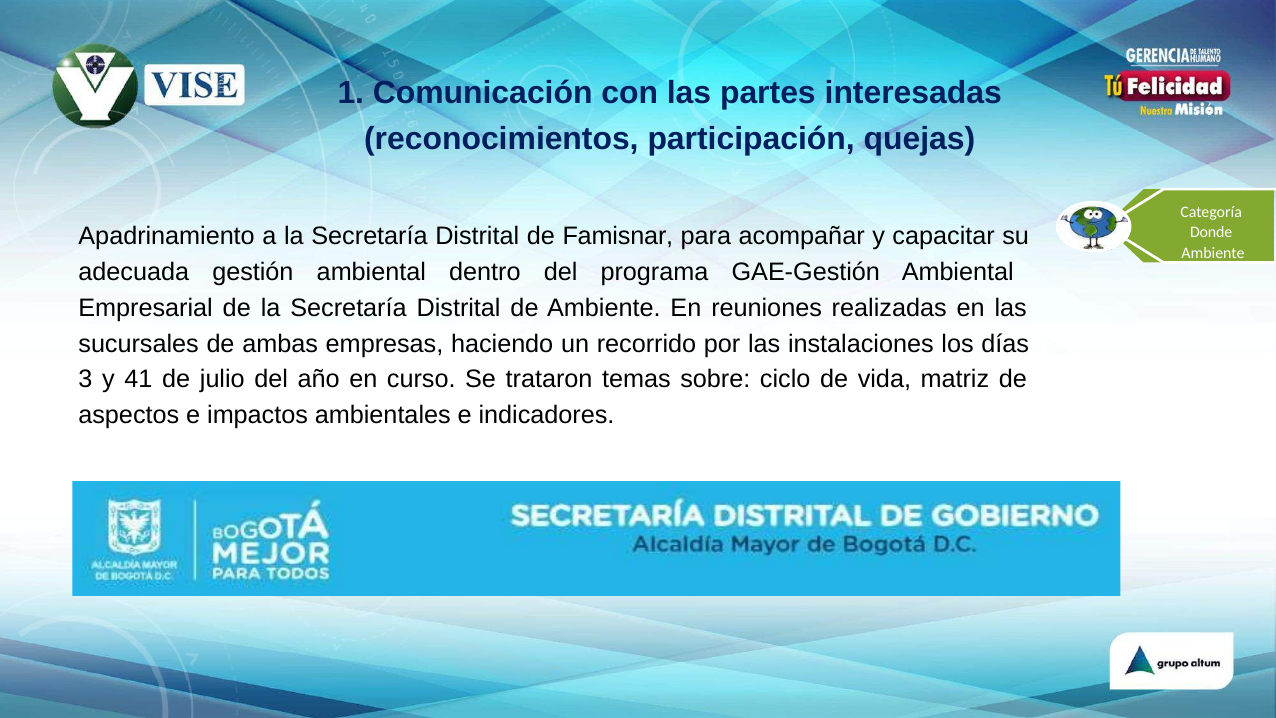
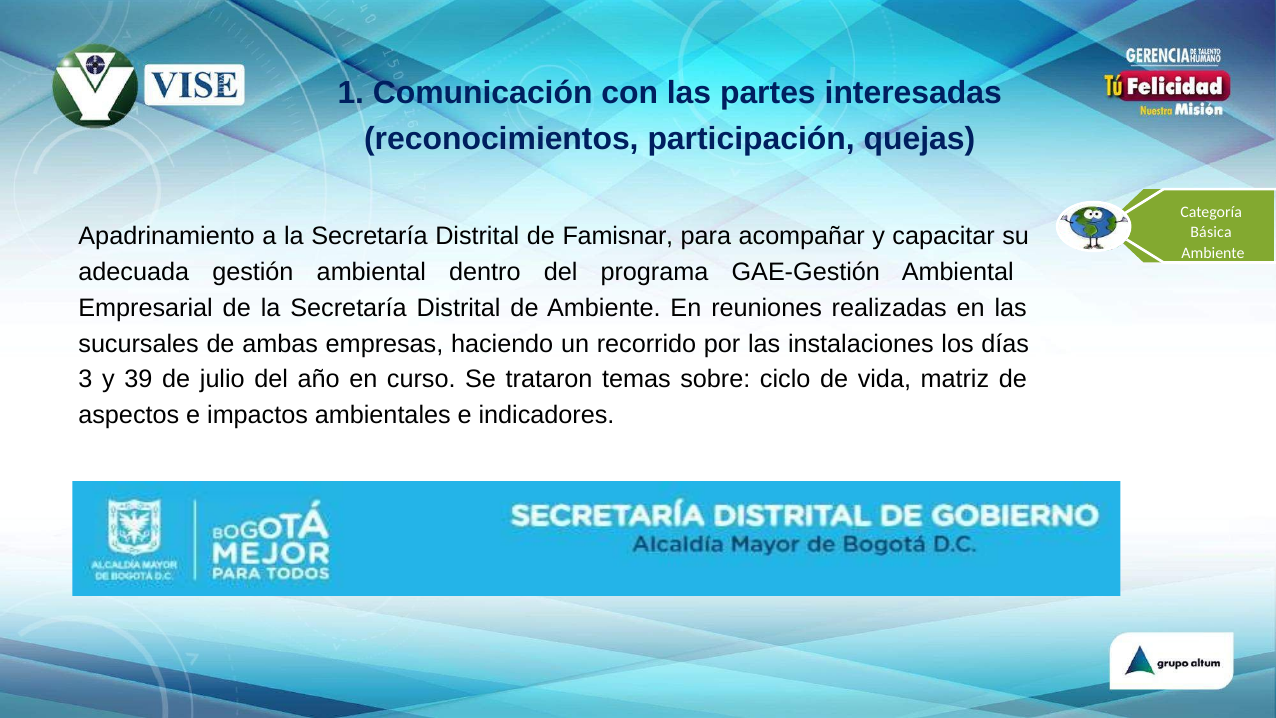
Donde: Donde -> Básica
41: 41 -> 39
